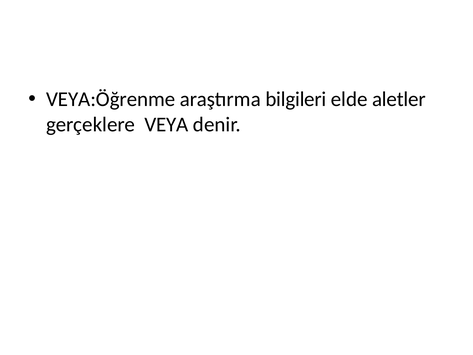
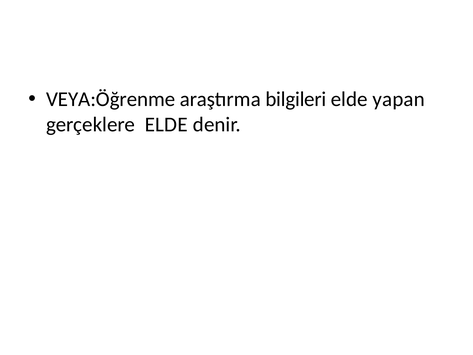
aletler: aletler -> yapan
gerçeklere VEYA: VEYA -> ELDE
